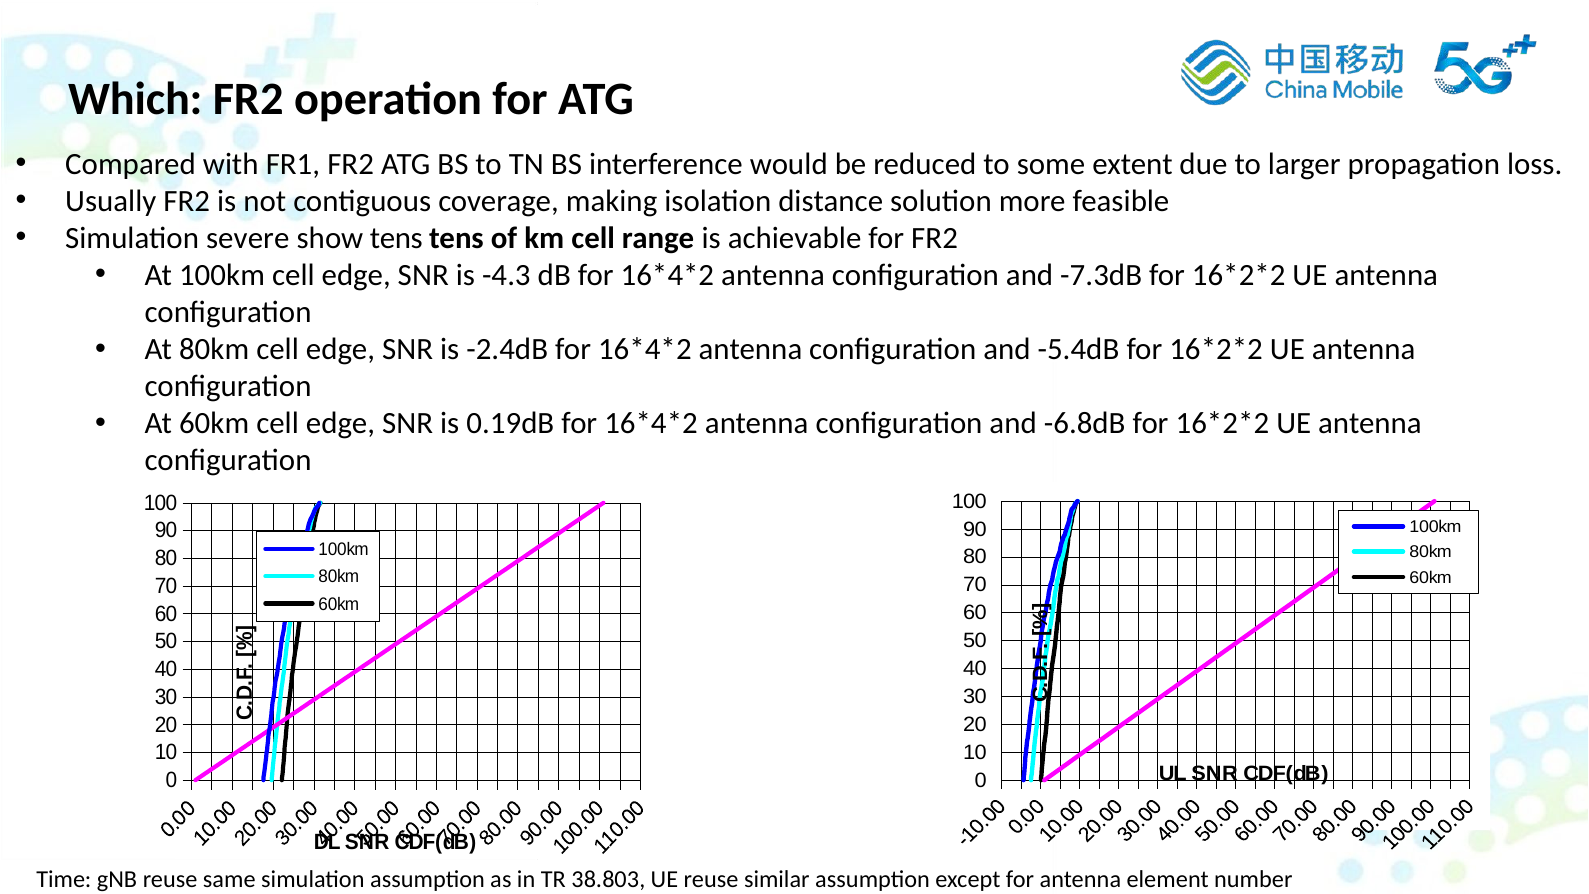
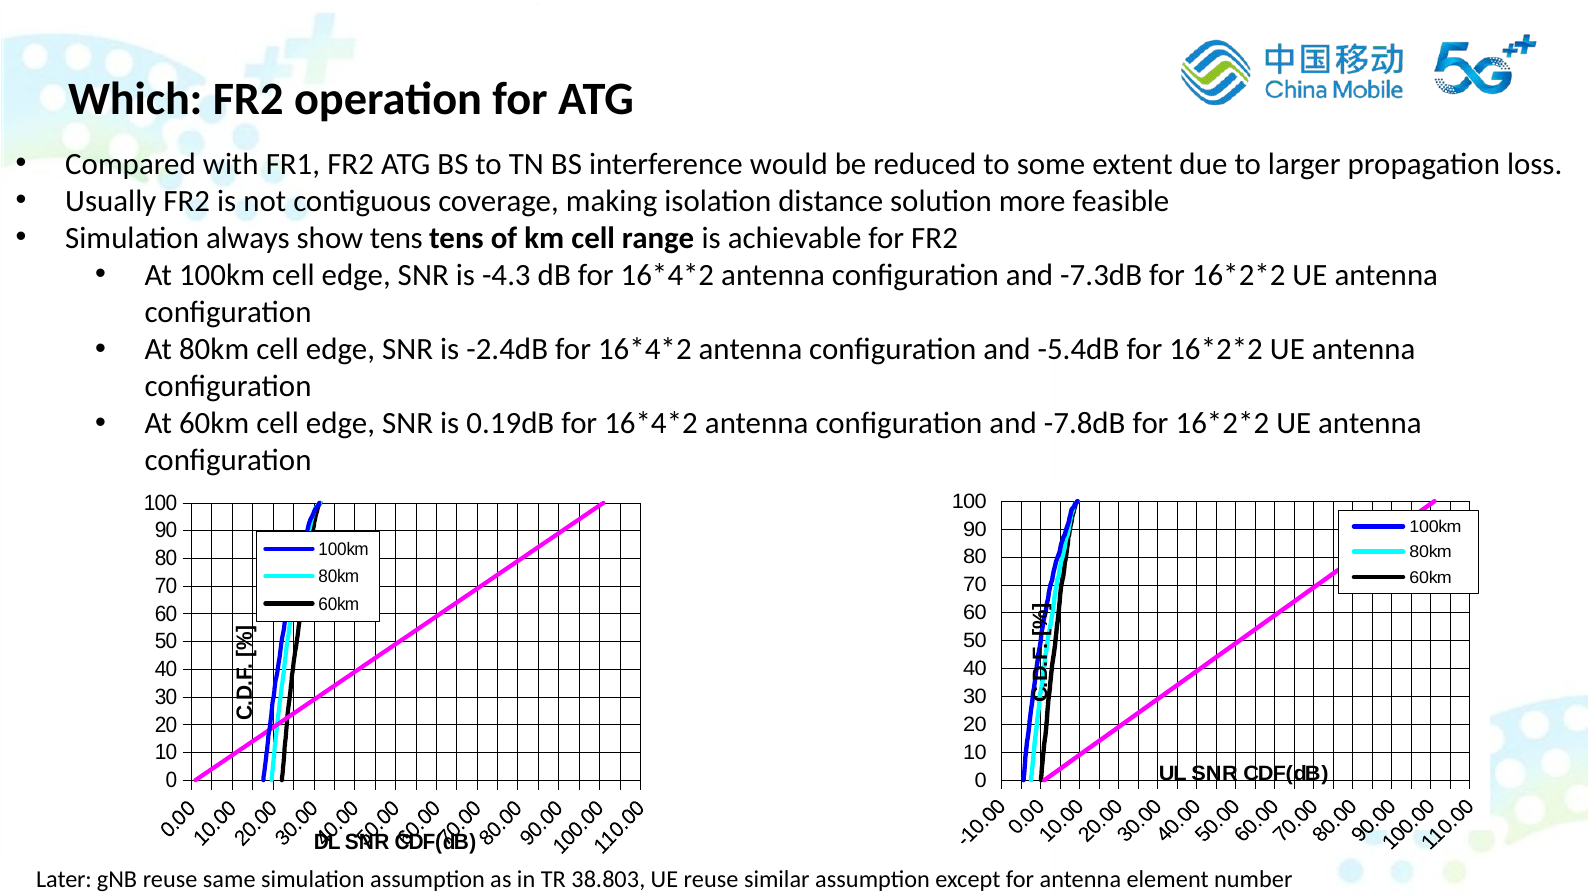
severe: severe -> always
-6.8dB: -6.8dB -> -7.8dB
Time: Time -> Later
